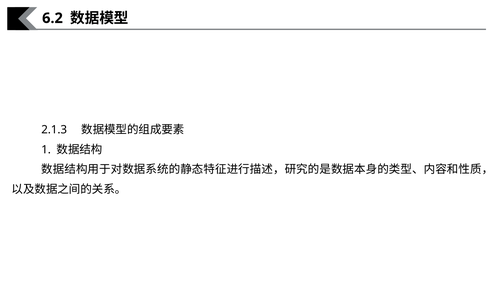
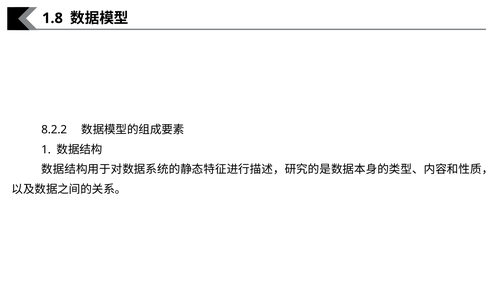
6.2: 6.2 -> 1.8
2.1.3: 2.1.3 -> 8.2.2
